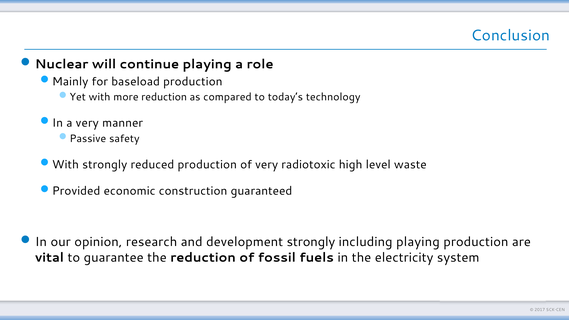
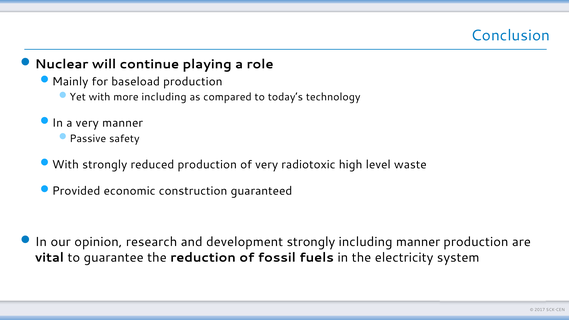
more reduction: reduction -> including
including playing: playing -> manner
